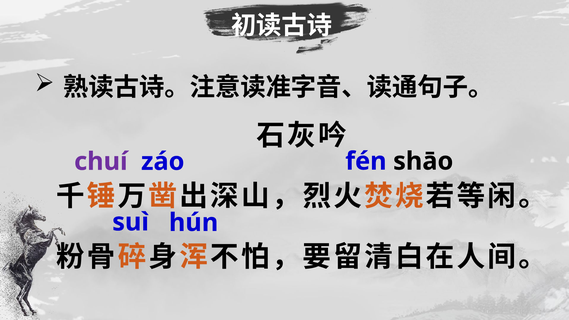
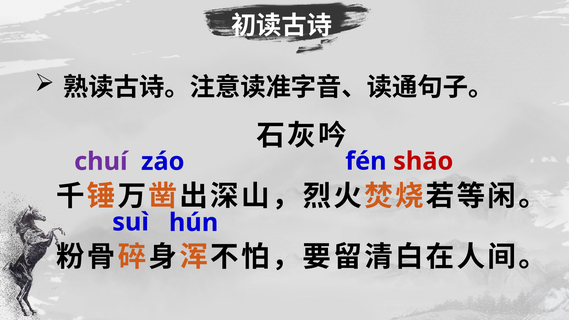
shāo colour: black -> red
